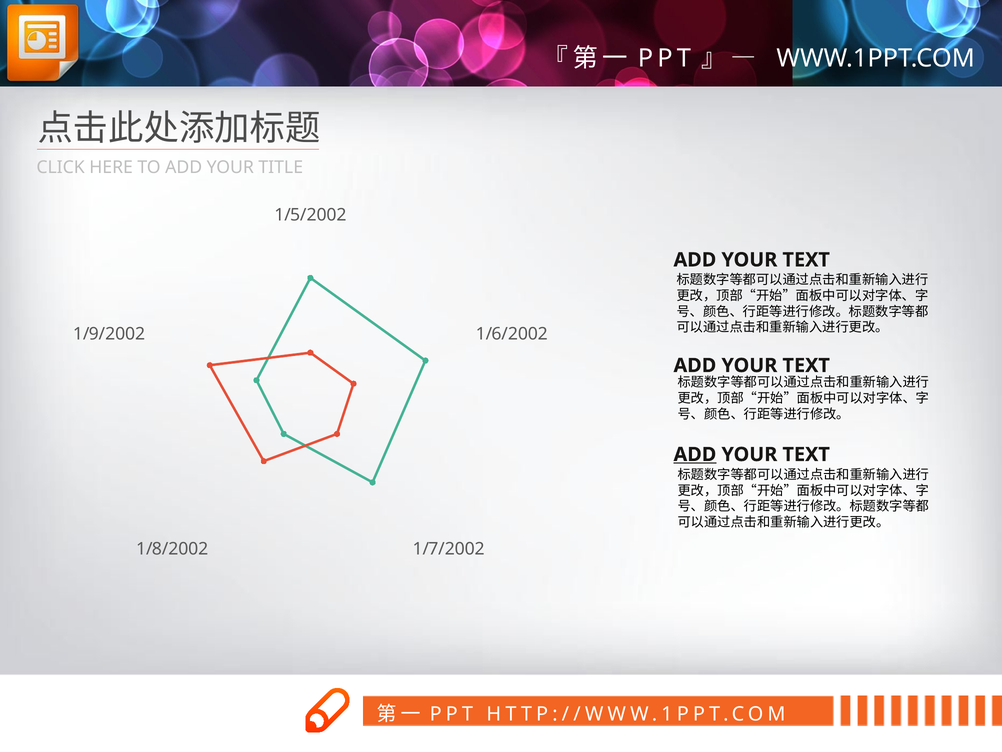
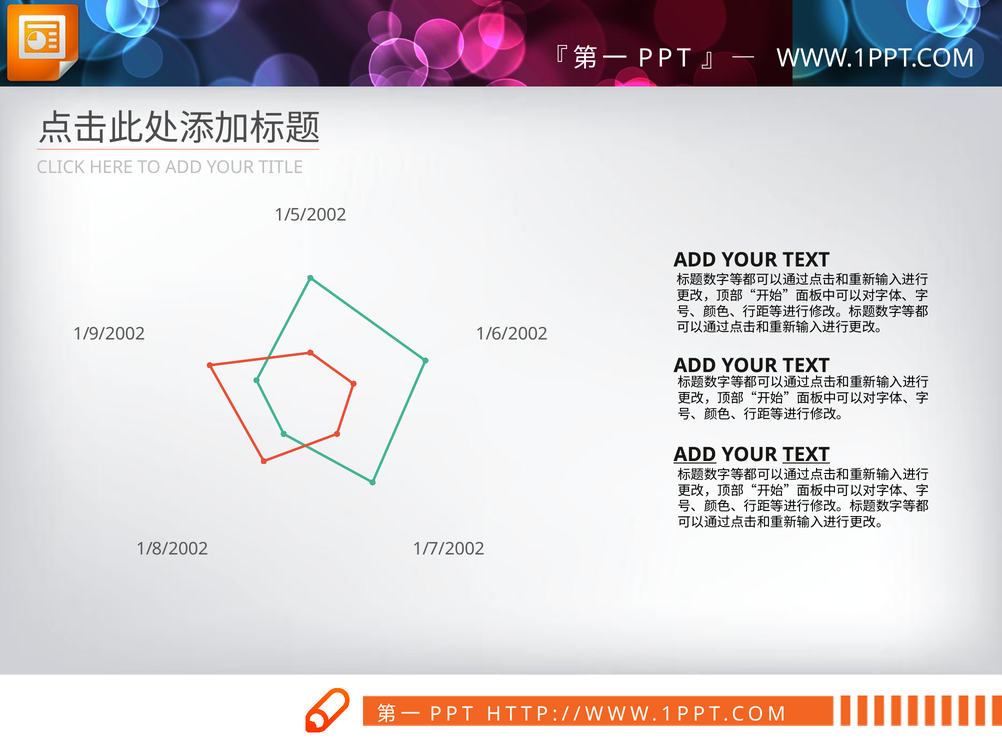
TEXT at (806, 454) underline: none -> present
